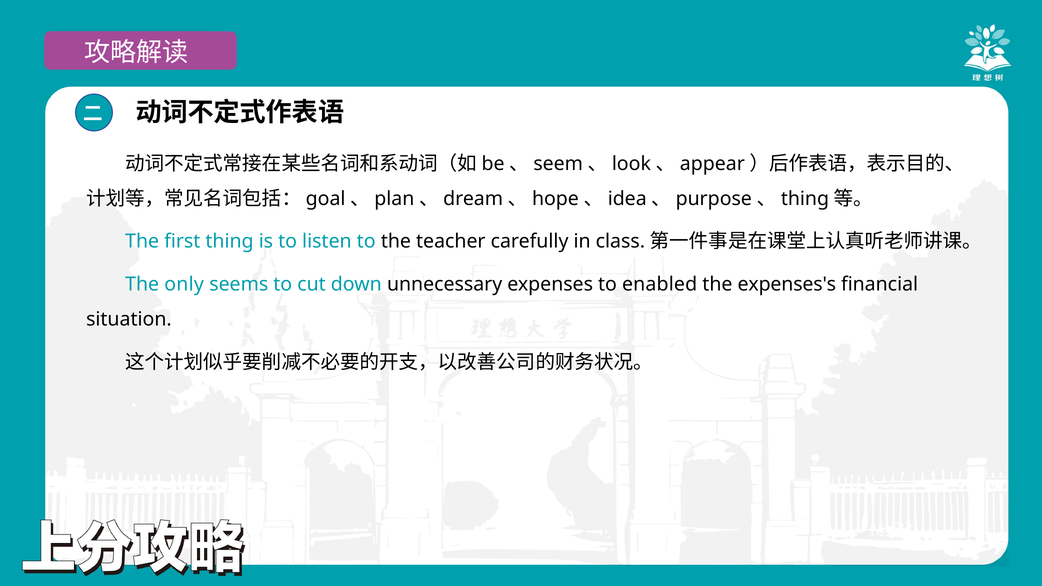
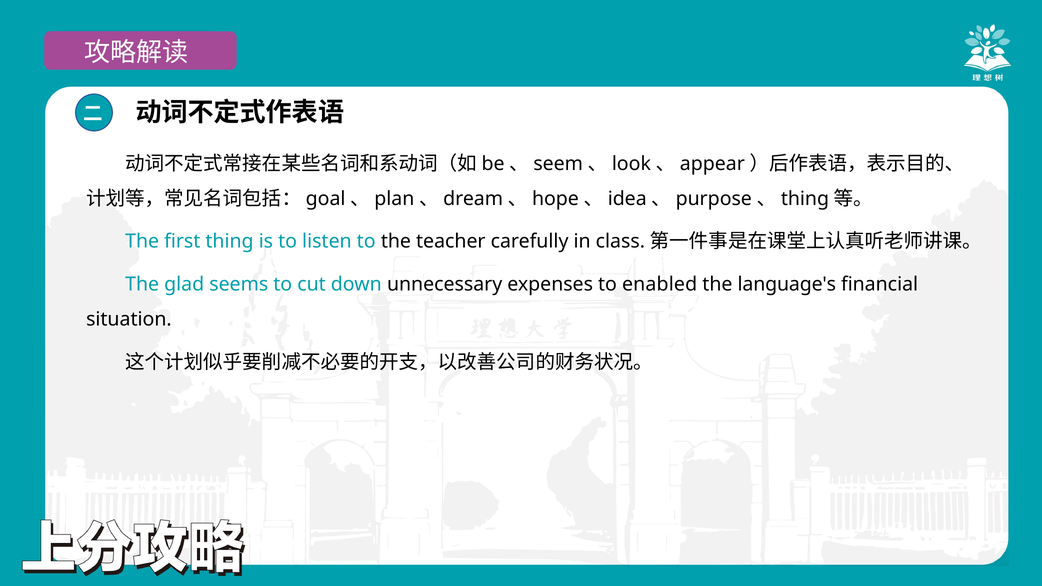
only: only -> glad
expenses's: expenses's -> language's
